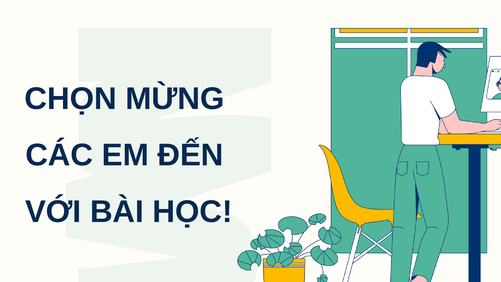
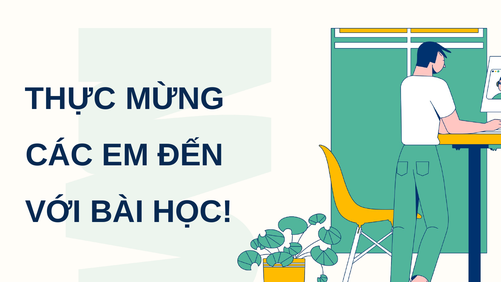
CHỌN: CHỌN -> THỰC
